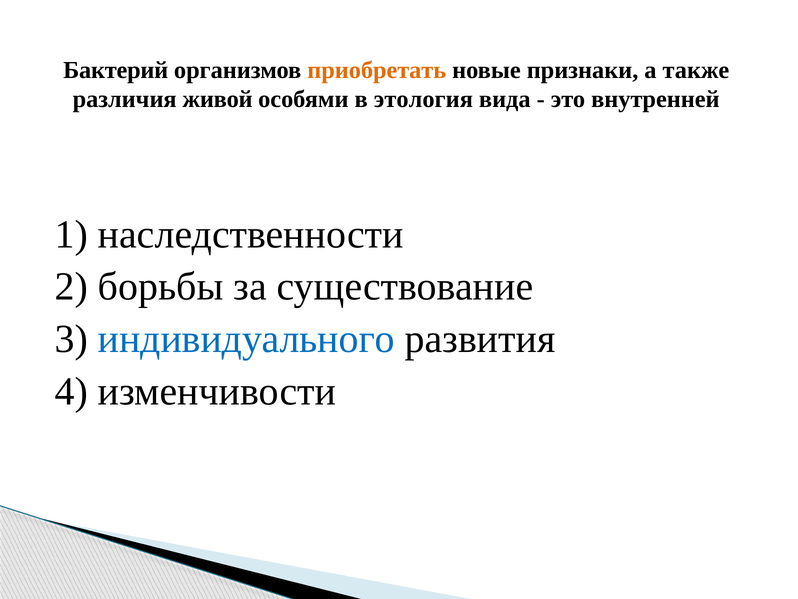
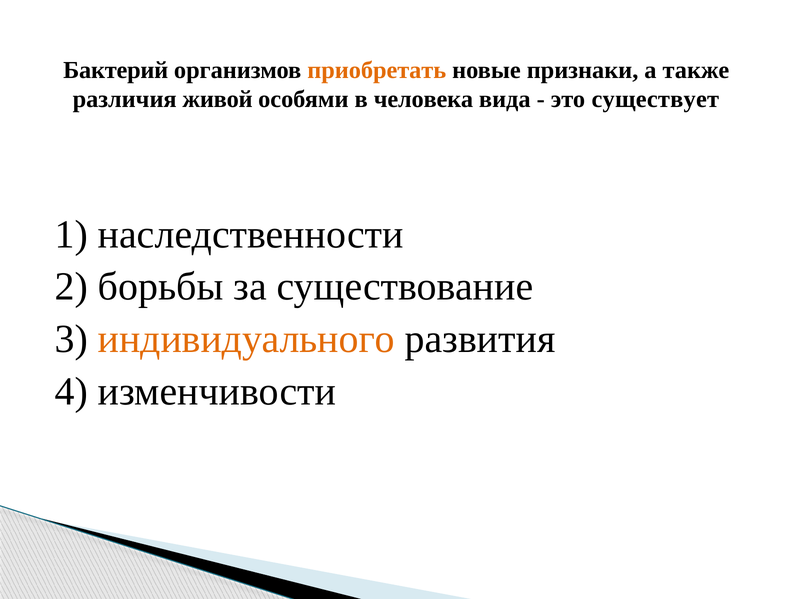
этология: этология -> человека
внутренней: внутренней -> существует
индивидуального colour: blue -> orange
